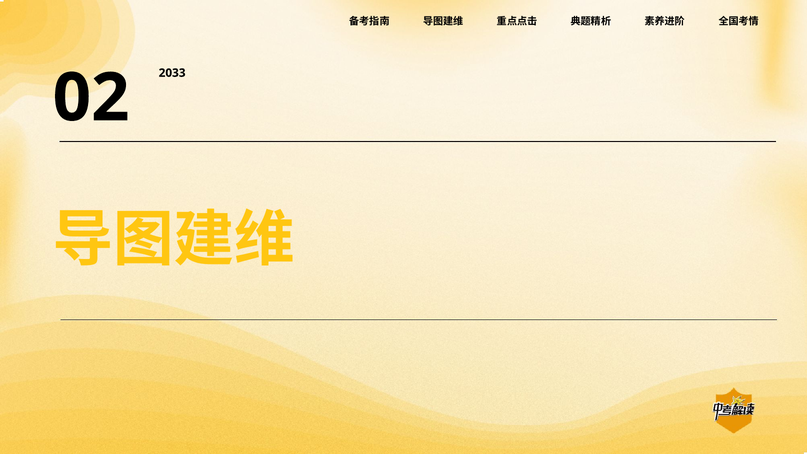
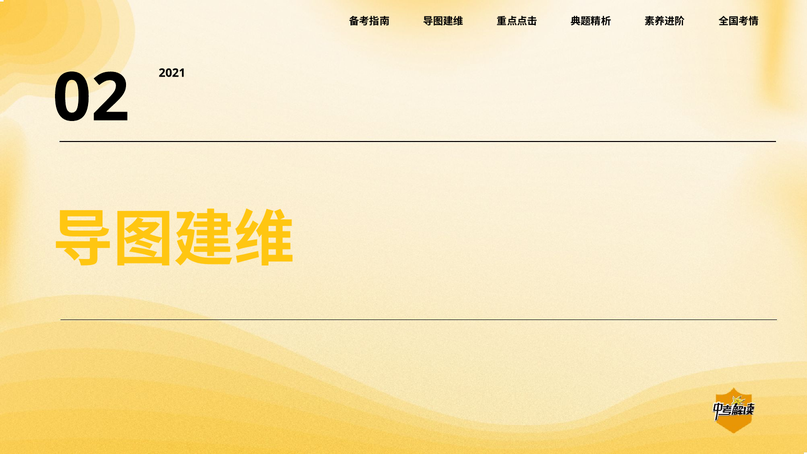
2033: 2033 -> 2021
